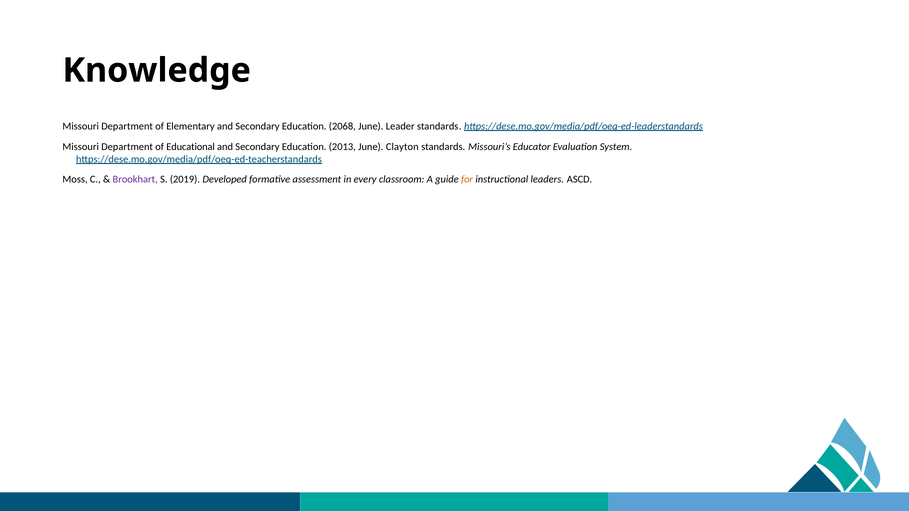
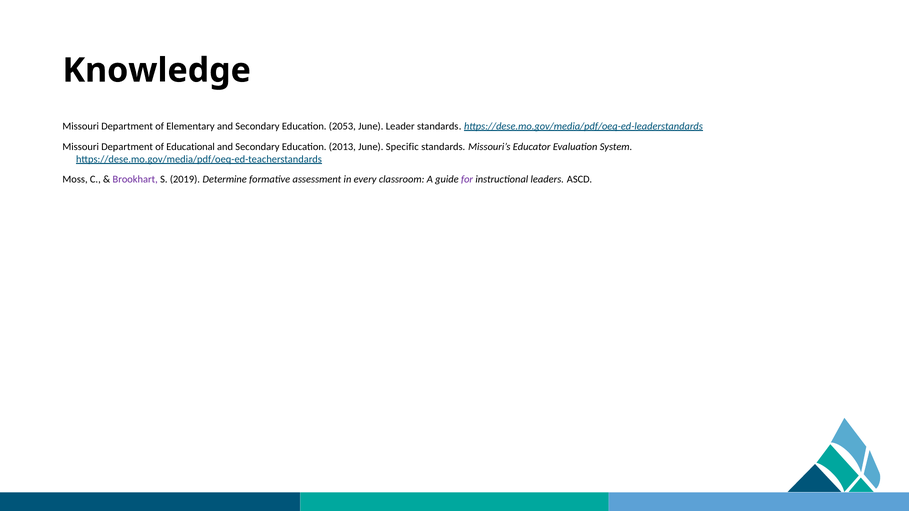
2068: 2068 -> 2053
Clayton: Clayton -> Specific
Developed: Developed -> Determine
for colour: orange -> purple
